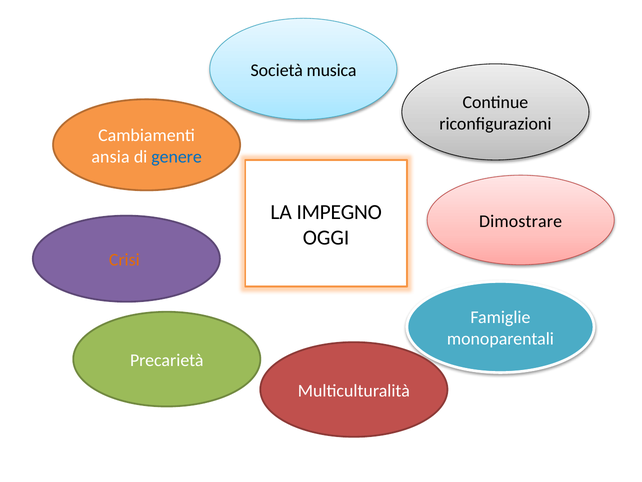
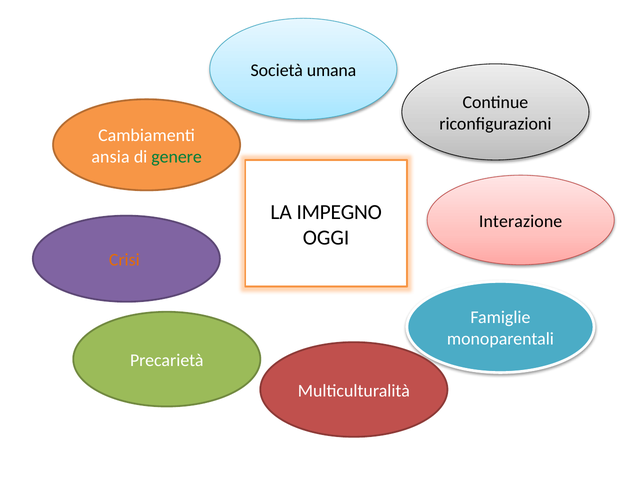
musica: musica -> umana
genere colour: blue -> green
Dimostrare: Dimostrare -> Interazione
